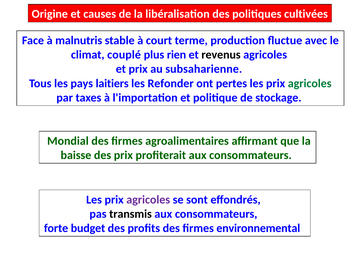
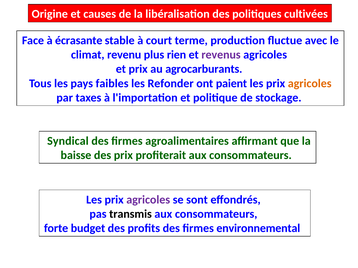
malnutris: malnutris -> écrasante
couplé: couplé -> revenu
revenus colour: black -> purple
subsaharienne: subsaharienne -> agrocarburants
laitiers: laitiers -> faibles
pertes: pertes -> paient
agricoles at (310, 83) colour: green -> orange
Mondial: Mondial -> Syndical
